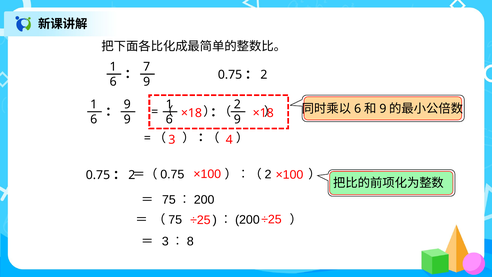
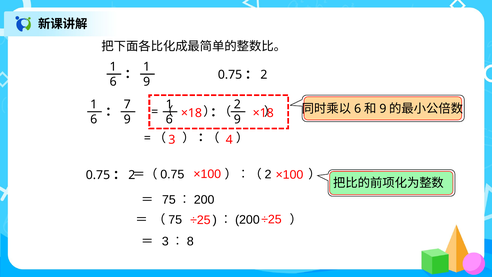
7 at (147, 67): 7 -> 1
9 at (127, 104): 9 -> 7
